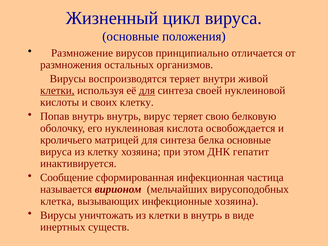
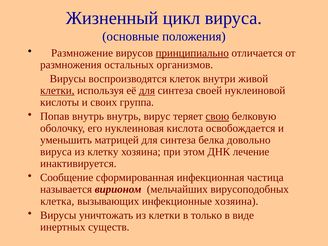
принципиально underline: none -> present
воспроизводятся теряет: теряет -> клеток
своих клетку: клетку -> группа
свою underline: none -> present
кроличьего: кроличьего -> уменьшить
белка основные: основные -> довольно
гепатит: гепатит -> лечение
в внутрь: внутрь -> только
